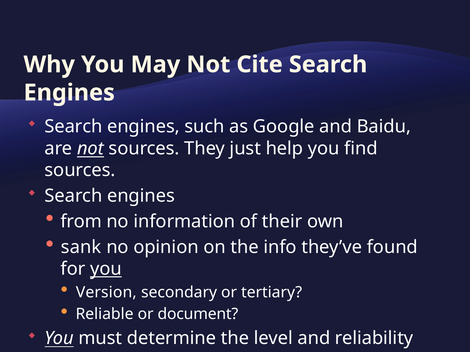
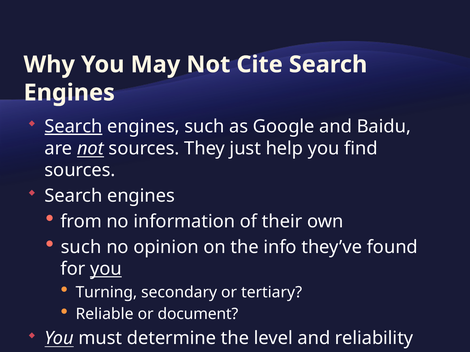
Search at (74, 127) underline: none -> present
sank at (81, 247): sank -> such
Version: Version -> Turning
